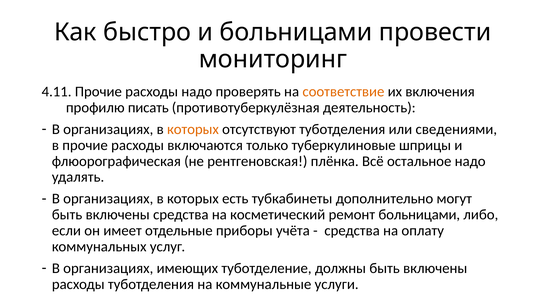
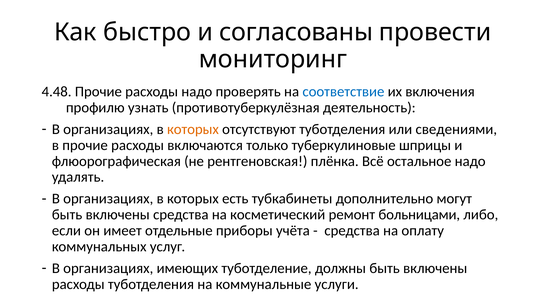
и больницами: больницами -> согласованы
4.11: 4.11 -> 4.48
соответствие colour: orange -> blue
писать: писать -> узнать
